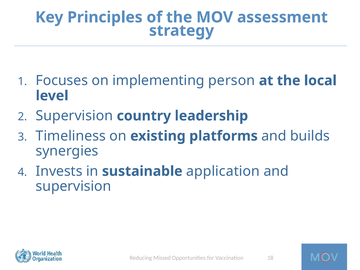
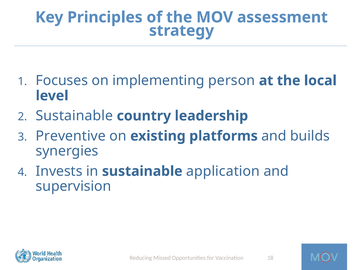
Supervision at (74, 116): Supervision -> Sustainable
Timeliness: Timeliness -> Preventive
